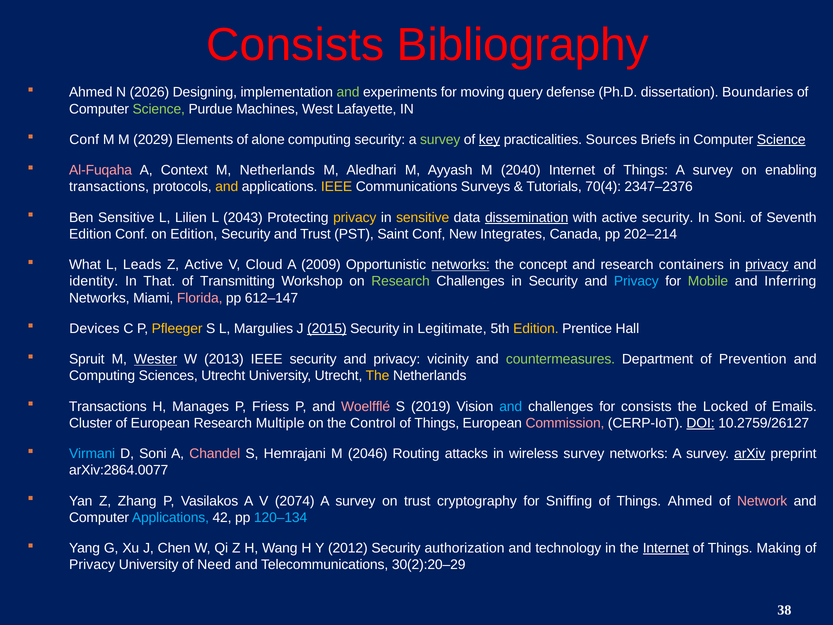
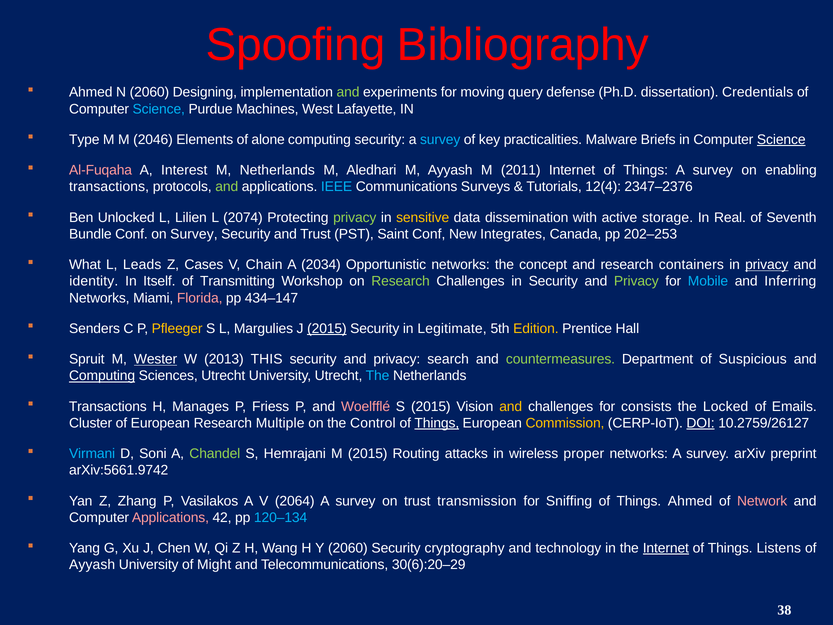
Consists at (295, 45): Consists -> Spoofing
N 2026: 2026 -> 2060
Boundaries: Boundaries -> Credentials
Science at (159, 109) colour: light green -> light blue
Conf at (84, 140): Conf -> Type
2029: 2029 -> 2046
survey at (440, 140) colour: light green -> light blue
key underline: present -> none
Sources: Sources -> Malware
Context: Context -> Interest
2040: 2040 -> 2011
and at (227, 187) colour: yellow -> light green
IEEE at (337, 187) colour: yellow -> light blue
70(4: 70(4 -> 12(4
Ben Sensitive: Sensitive -> Unlocked
2043: 2043 -> 2074
privacy at (355, 217) colour: yellow -> light green
dissemination underline: present -> none
active security: security -> storage
In Soni: Soni -> Real
Edition at (90, 234): Edition -> Bundle
on Edition: Edition -> Survey
202–214: 202–214 -> 202–253
Z Active: Active -> Cases
Cloud: Cloud -> Chain
2009: 2009 -> 2034
networks at (461, 265) underline: present -> none
That: That -> Itself
Privacy at (636, 281) colour: light blue -> light green
Mobile colour: light green -> light blue
612–147: 612–147 -> 434–147
Devices: Devices -> Senders
2013 IEEE: IEEE -> THIS
vicinity: vicinity -> search
Prevention: Prevention -> Suspicious
Computing at (102, 376) underline: none -> present
The at (378, 376) colour: yellow -> light blue
S 2019: 2019 -> 2015
and at (511, 406) colour: light blue -> yellow
Things at (437, 423) underline: none -> present
Commission colour: pink -> yellow
Chandel colour: pink -> light green
M 2046: 2046 -> 2015
wireless survey: survey -> proper
arXiv underline: present -> none
arXiv:2864.0077: arXiv:2864.0077 -> arXiv:5661.9742
2074: 2074 -> 2064
cryptography: cryptography -> transmission
Applications at (170, 517) colour: light blue -> pink
Y 2012: 2012 -> 2060
authorization: authorization -> cryptography
Making: Making -> Listens
Privacy at (92, 565): Privacy -> Ayyash
Need: Need -> Might
30(2):20–29: 30(2):20–29 -> 30(6):20–29
